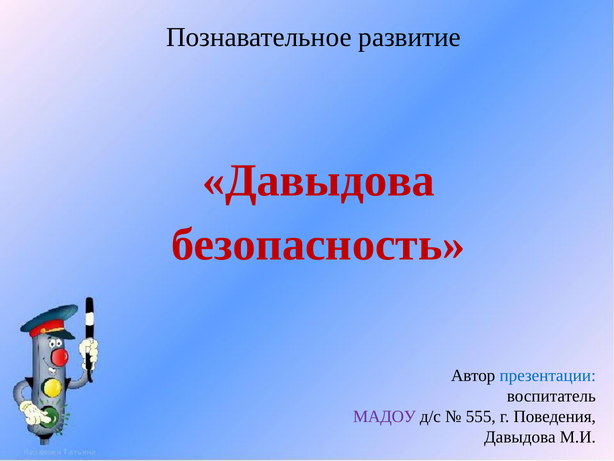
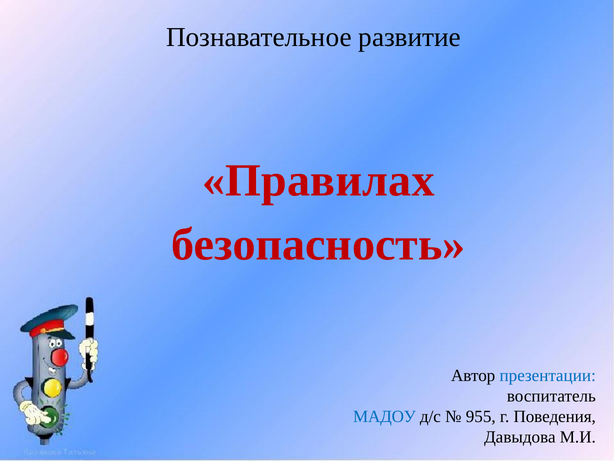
Давыдова at (319, 181): Давыдова -> Правилах
МАДОУ colour: purple -> blue
555: 555 -> 955
